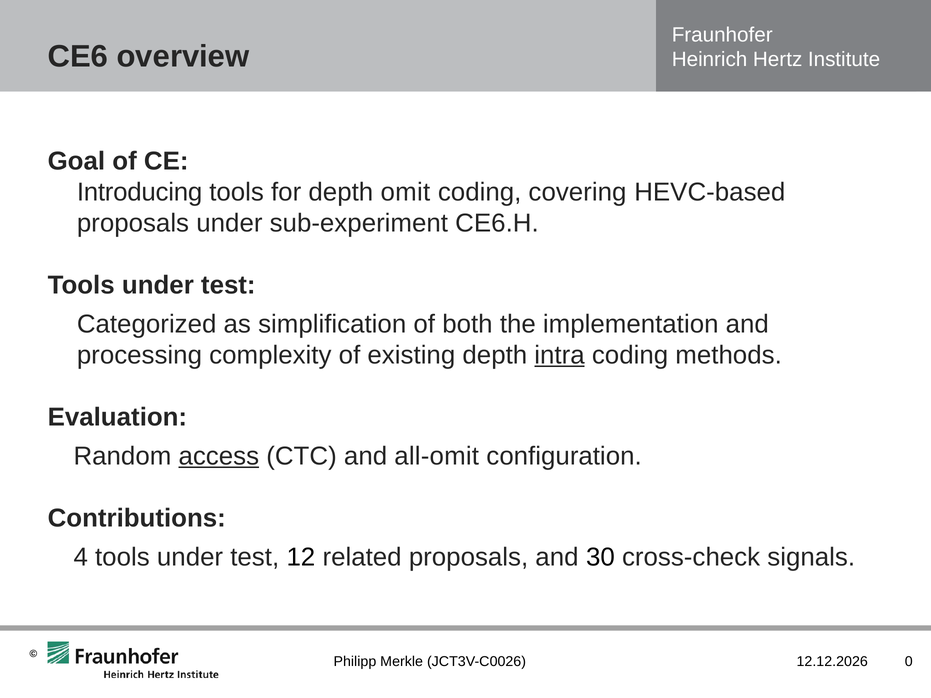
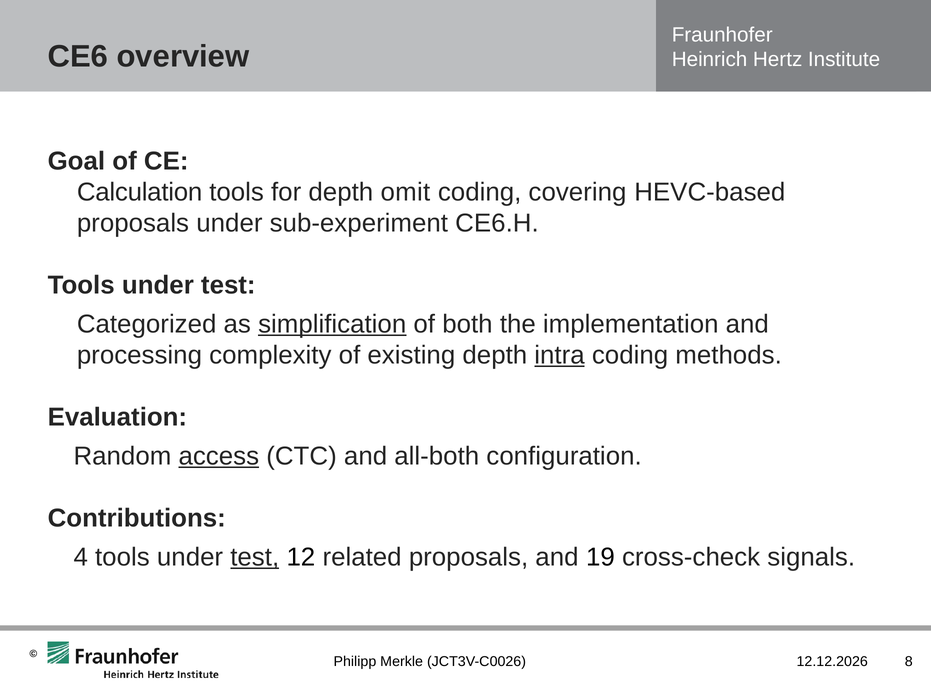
Introducing: Introducing -> Calculation
simplification underline: none -> present
all-omit: all-omit -> all-both
test at (255, 557) underline: none -> present
30: 30 -> 19
0: 0 -> 8
